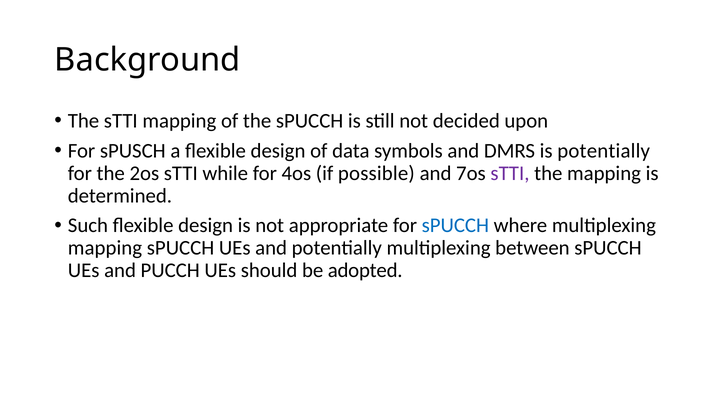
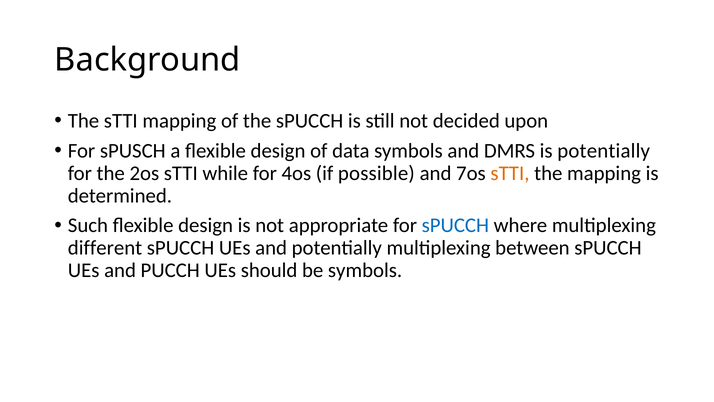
sTTI at (510, 173) colour: purple -> orange
mapping at (105, 248): mapping -> different
be adopted: adopted -> symbols
